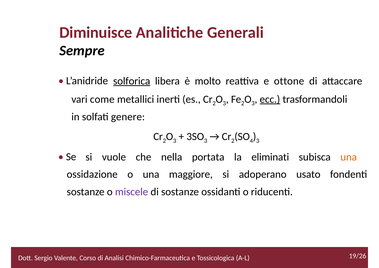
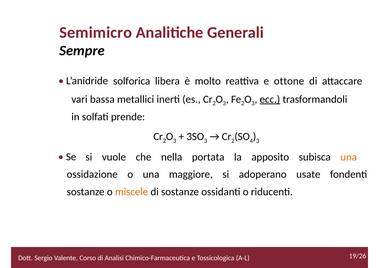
Diminuisce: Diminuisce -> Semimicro
solforica underline: present -> none
come: come -> bassa
genere: genere -> prende
eliminati: eliminati -> apposito
usato: usato -> usate
miscele colour: purple -> orange
